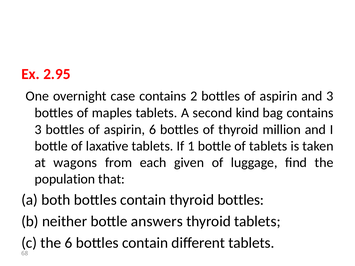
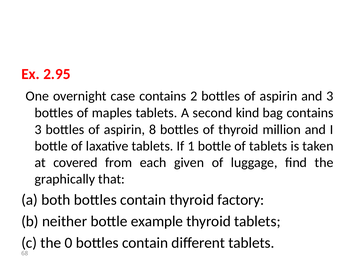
aspirin 6: 6 -> 8
wagons: wagons -> covered
population: population -> graphically
thyroid bottles: bottles -> factory
answers: answers -> example
the 6: 6 -> 0
